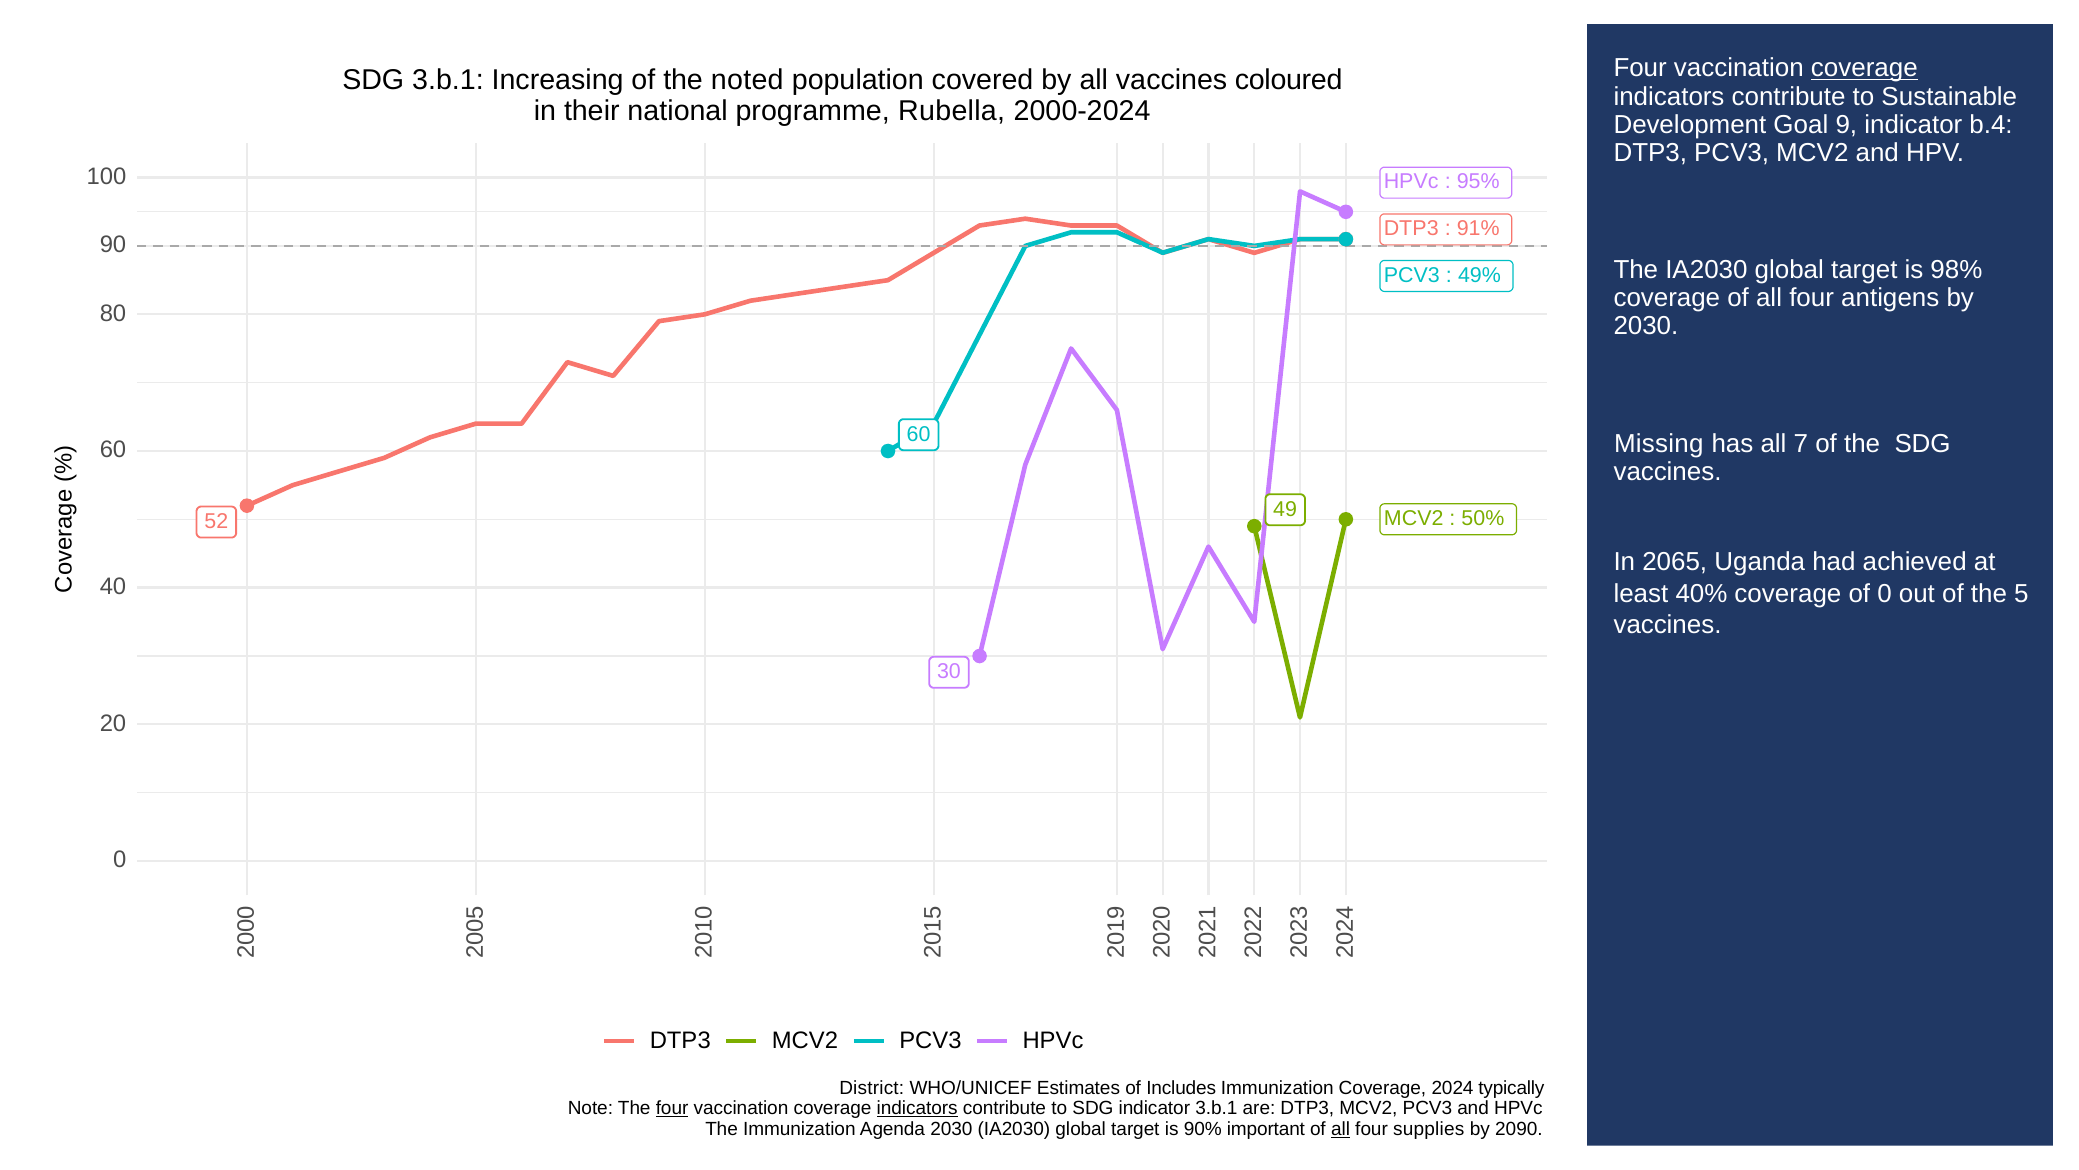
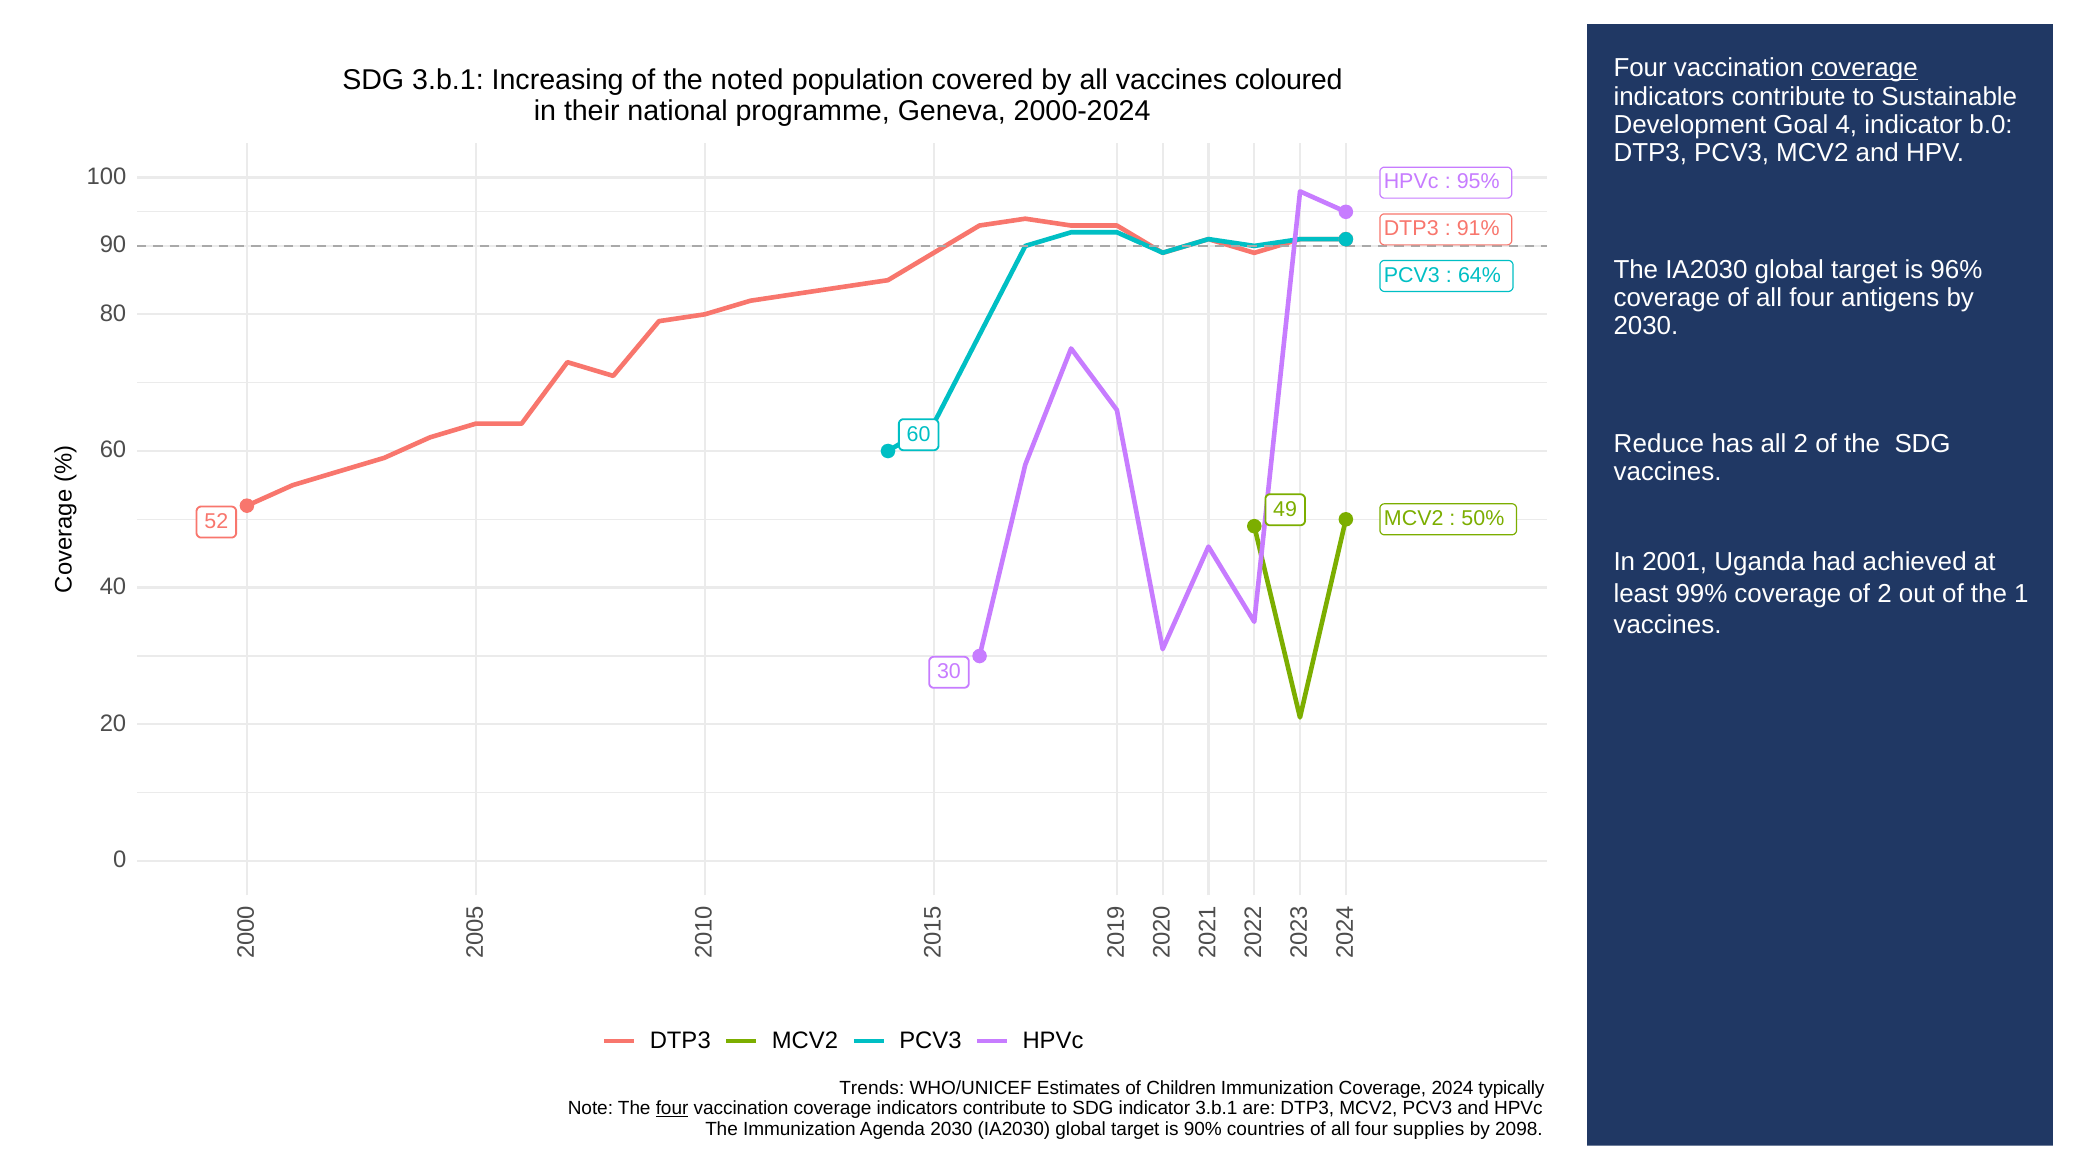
Rubella: Rubella -> Geneva
Goal 9: 9 -> 4
b.4: b.4 -> b.0
98%: 98% -> 96%
49%: 49% -> 64%
Missing: Missing -> Reduce
all 7: 7 -> 2
2065: 2065 -> 2001
40%: 40% -> 99%
of 0: 0 -> 2
the 5: 5 -> 1
District: District -> Trends
Includes: Includes -> Children
indicators at (917, 1108) underline: present -> none
important: important -> countries
all at (1341, 1128) underline: present -> none
2090: 2090 -> 2098
